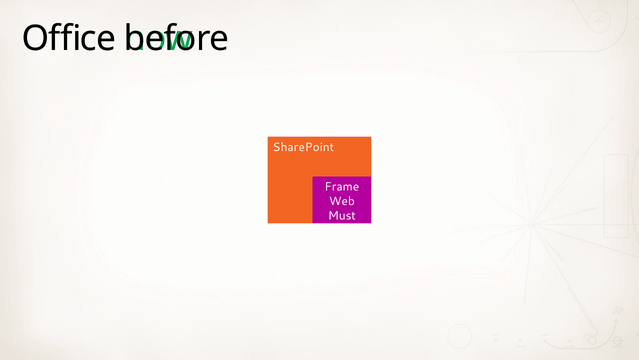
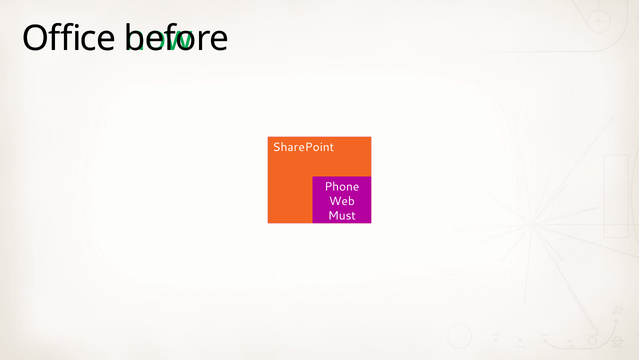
Frame: Frame -> Phone
